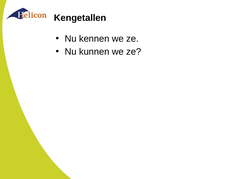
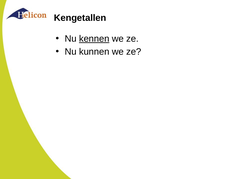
kennen underline: none -> present
